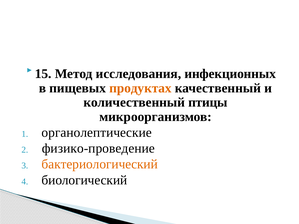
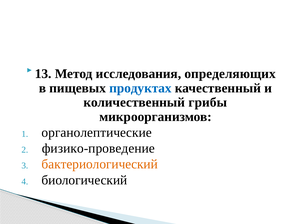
15: 15 -> 13
инфекционных: инфекционных -> определяющих
продуктах colour: orange -> blue
птицы: птицы -> грибы
